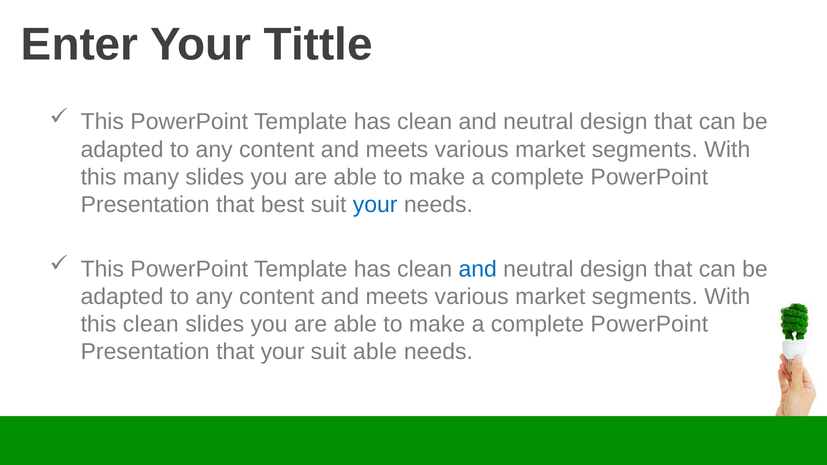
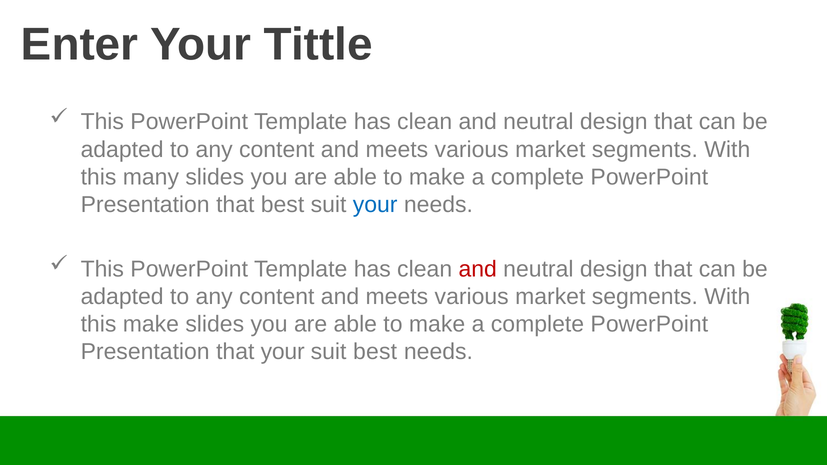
and at (478, 269) colour: blue -> red
this clean: clean -> make
suit able: able -> best
